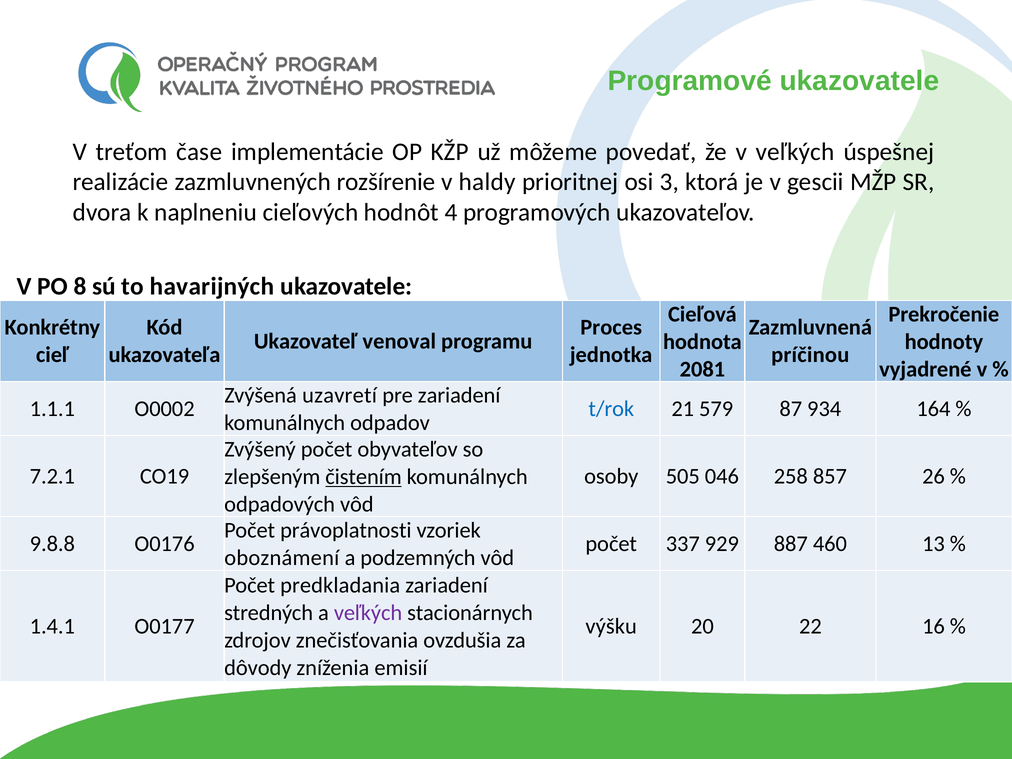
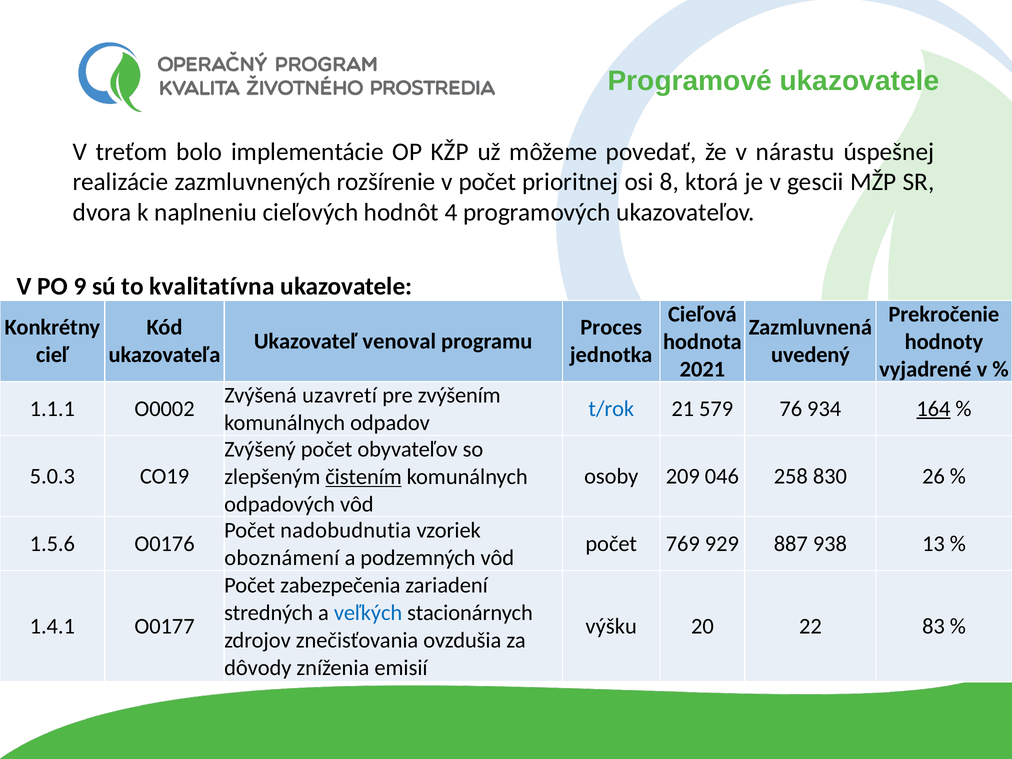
čase: čase -> bolo
v veľkých: veľkých -> nárastu
v haldy: haldy -> počet
3: 3 -> 8
8: 8 -> 9
havarijných: havarijných -> kvalitatívna
príčinou: príčinou -> uvedený
2081: 2081 -> 2021
pre zariadení: zariadení -> zvýšením
87: 87 -> 76
164 underline: none -> present
7.2.1: 7.2.1 -> 5.0.3
505: 505 -> 209
857: 857 -> 830
právoplatnosti: právoplatnosti -> nadobudnutia
9.8.8: 9.8.8 -> 1.5.6
337: 337 -> 769
460: 460 -> 938
predkladania: predkladania -> zabezpečenia
veľkých at (368, 613) colour: purple -> blue
16: 16 -> 83
